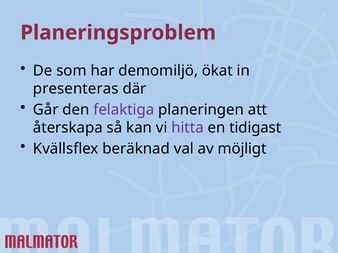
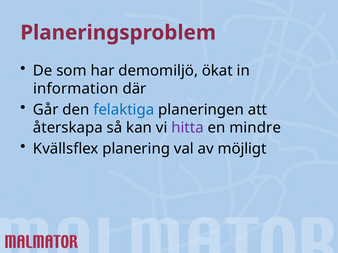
presenteras: presenteras -> information
felaktiga colour: purple -> blue
tidigast: tidigast -> mindre
beräknad: beräknad -> planering
